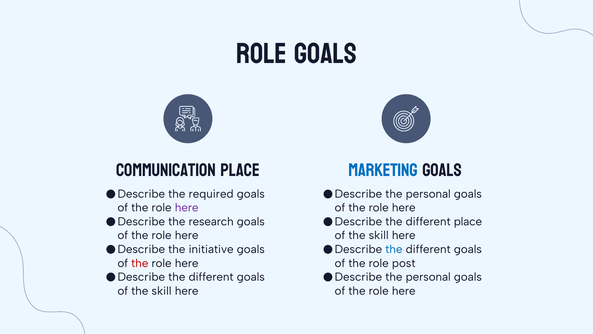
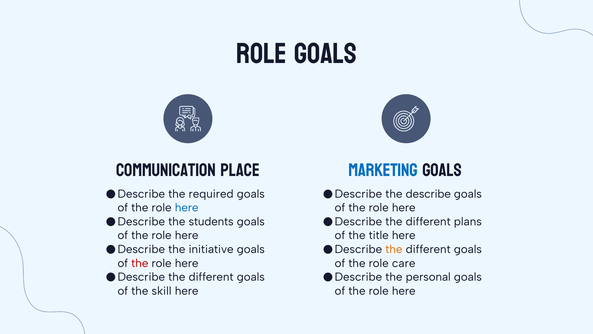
personal at (428, 194): personal -> describe
here at (187, 207) colour: purple -> blue
research: research -> students
different place: place -> plans
skill at (379, 235): skill -> title
the at (394, 249) colour: blue -> orange
post: post -> care
